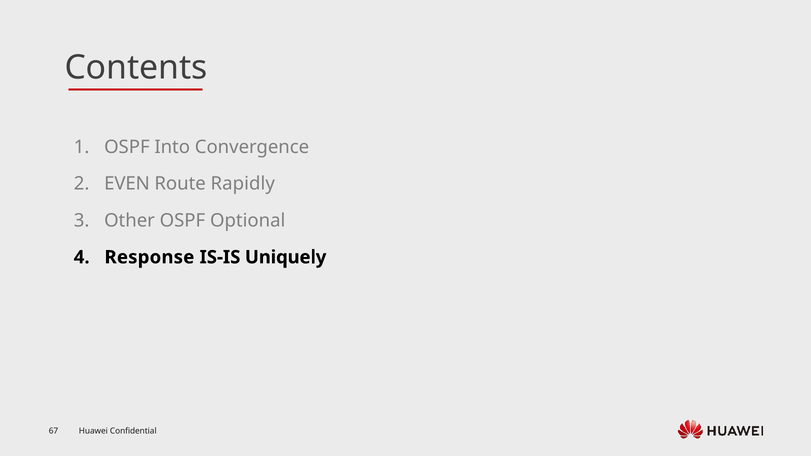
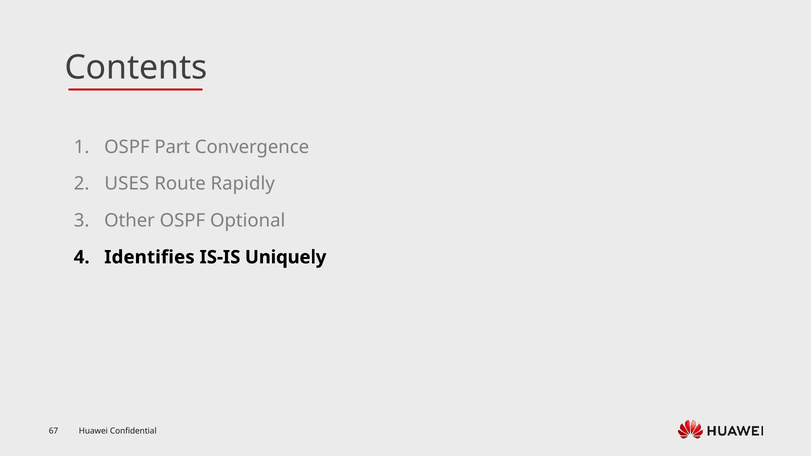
Into: Into -> Part
EVEN: EVEN -> USES
Response: Response -> Identifies
